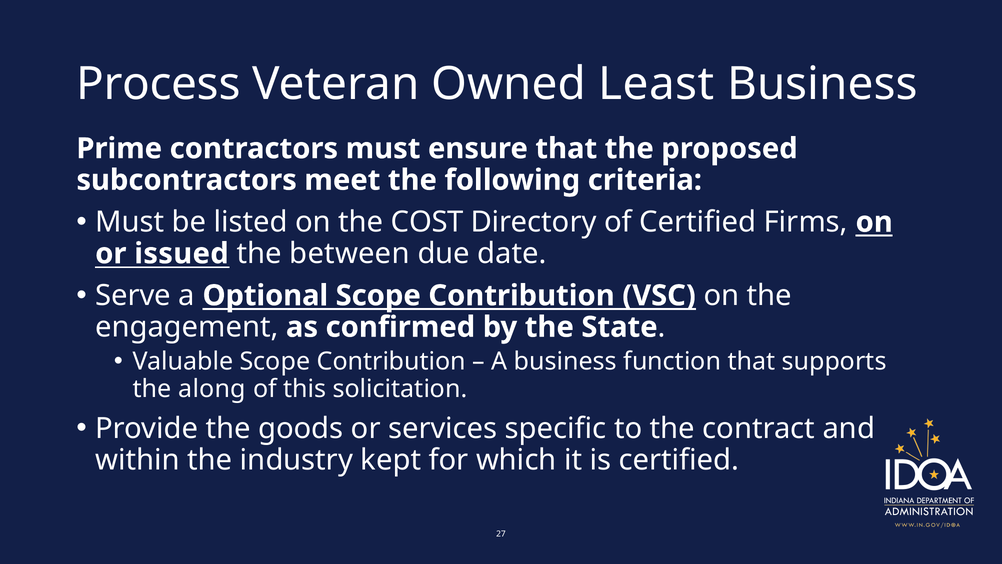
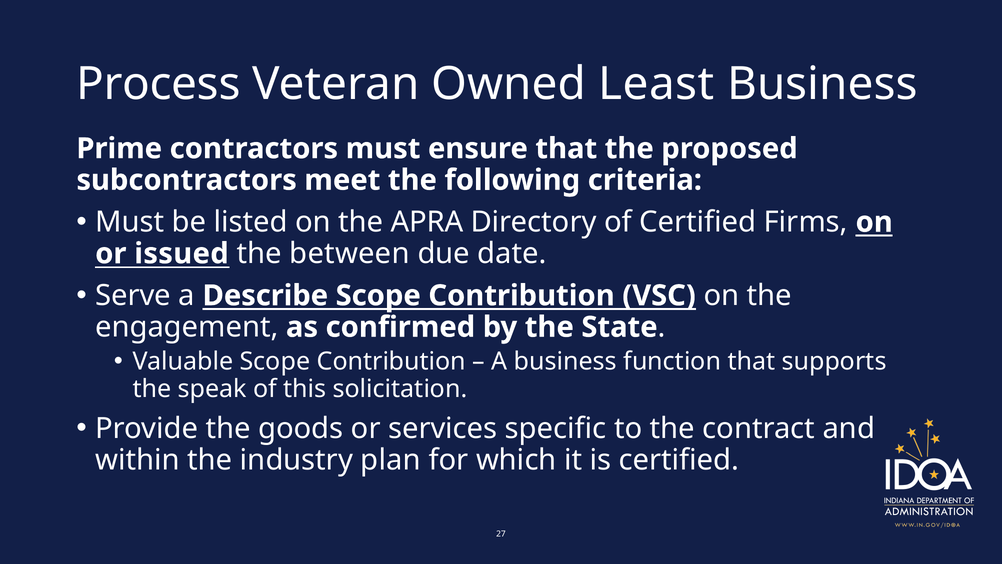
COST: COST -> APRA
Optional: Optional -> Describe
along: along -> speak
kept: kept -> plan
